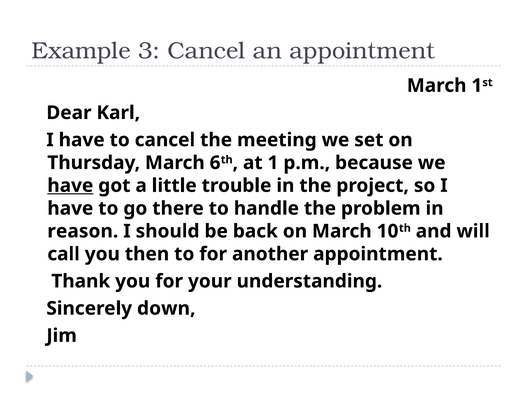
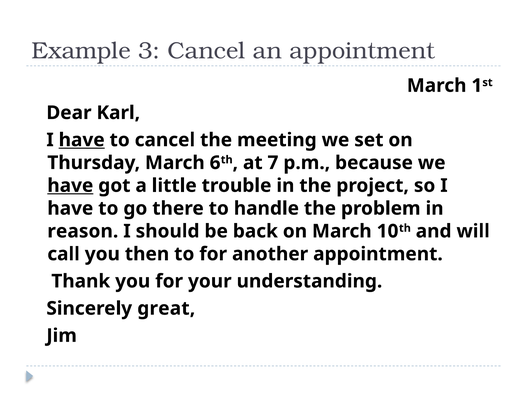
have at (82, 140) underline: none -> present
at 1: 1 -> 7
down: down -> great
